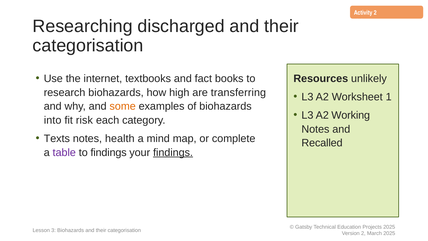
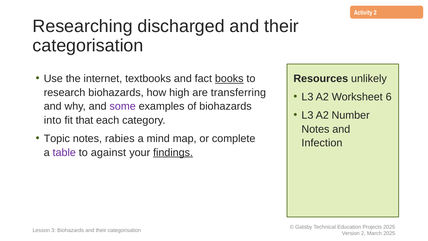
books underline: none -> present
1: 1 -> 6
some colour: orange -> purple
Working: Working -> Number
risk: risk -> that
Texts: Texts -> Topic
health: health -> rabies
Recalled: Recalled -> Infection
to findings: findings -> against
